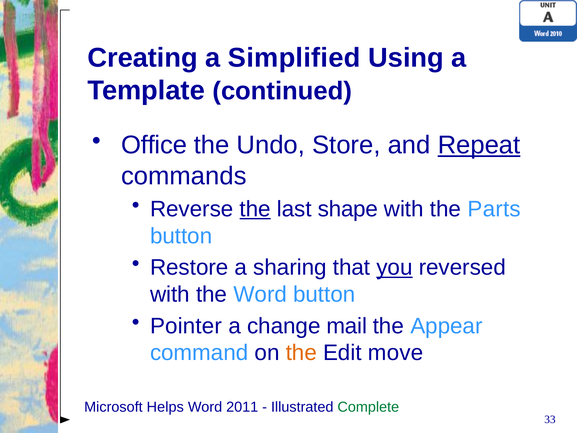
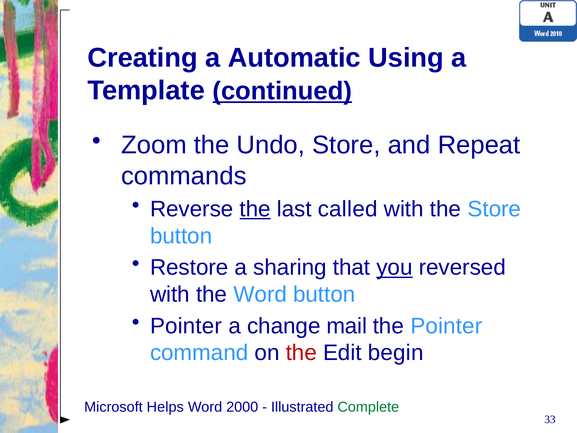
Simplified: Simplified -> Automatic
continued underline: none -> present
Office: Office -> Zoom
Repeat underline: present -> none
shape: shape -> called
the Parts: Parts -> Store
the Appear: Appear -> Pointer
the at (301, 353) colour: orange -> red
move: move -> begin
2011: 2011 -> 2000
